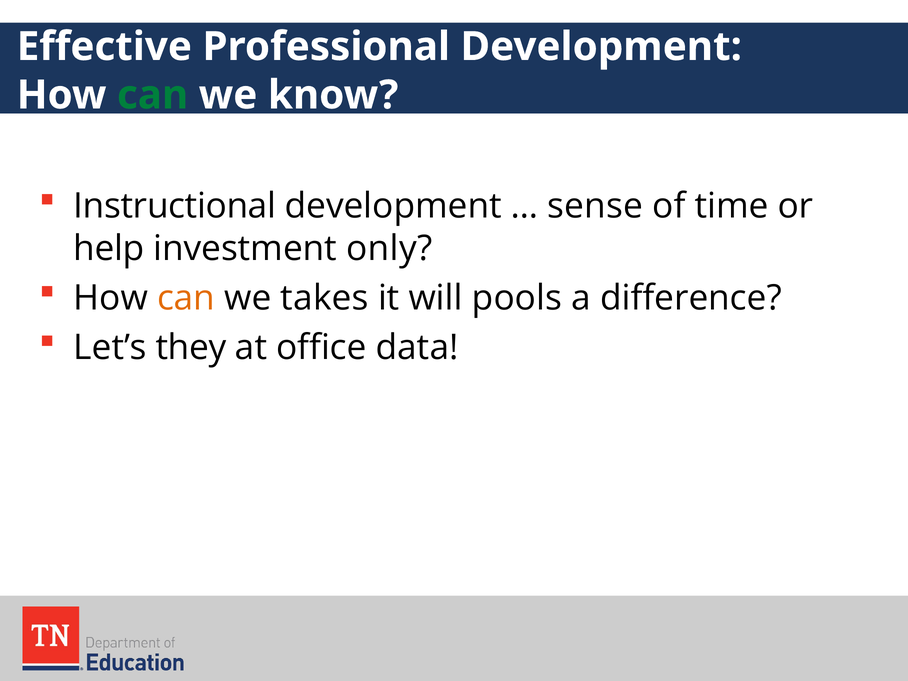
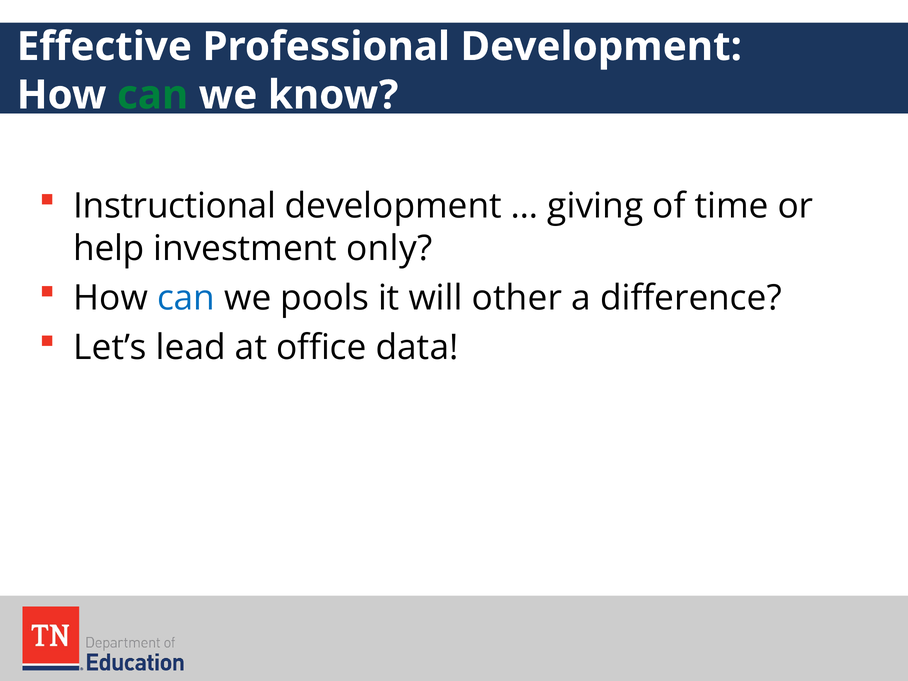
sense: sense -> giving
can at (186, 298) colour: orange -> blue
takes: takes -> pools
pools: pools -> other
they: they -> lead
